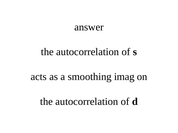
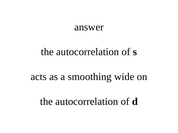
imag: imag -> wide
